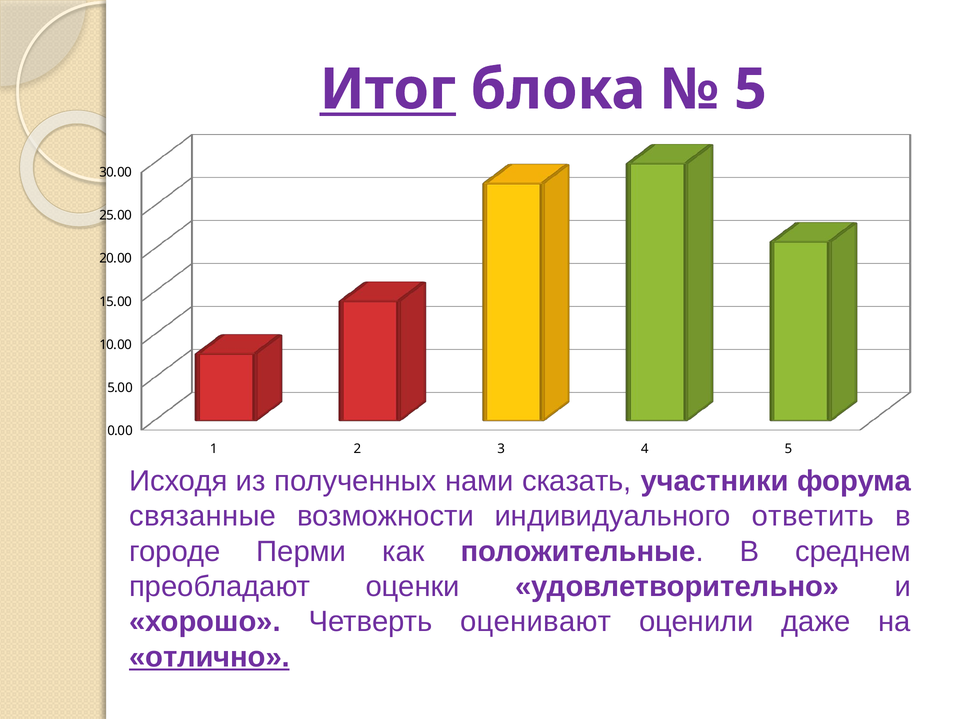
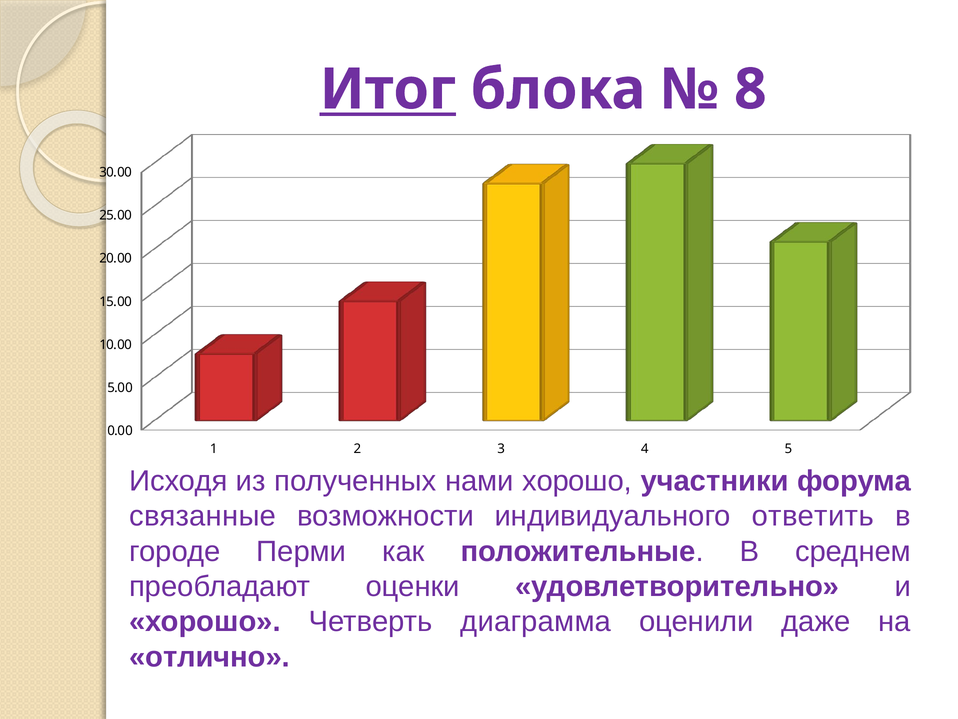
5 at (750, 89): 5 -> 8
нами сказать: сказать -> хорошо
оценивают: оценивают -> диаграмма
отлично underline: present -> none
